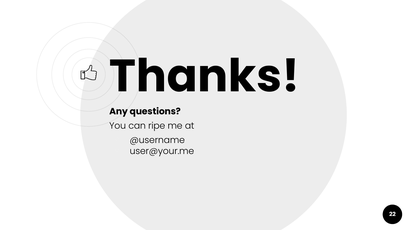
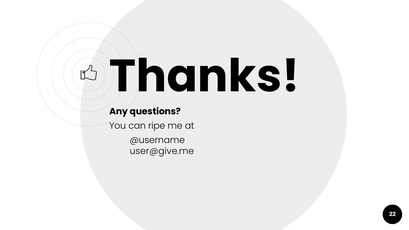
user@your.me: user@your.me -> user@give.me
